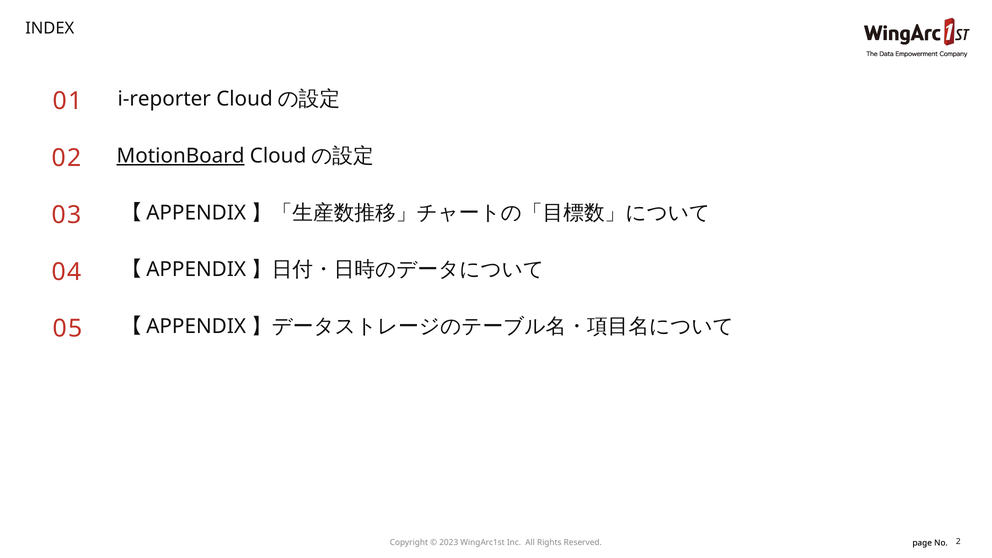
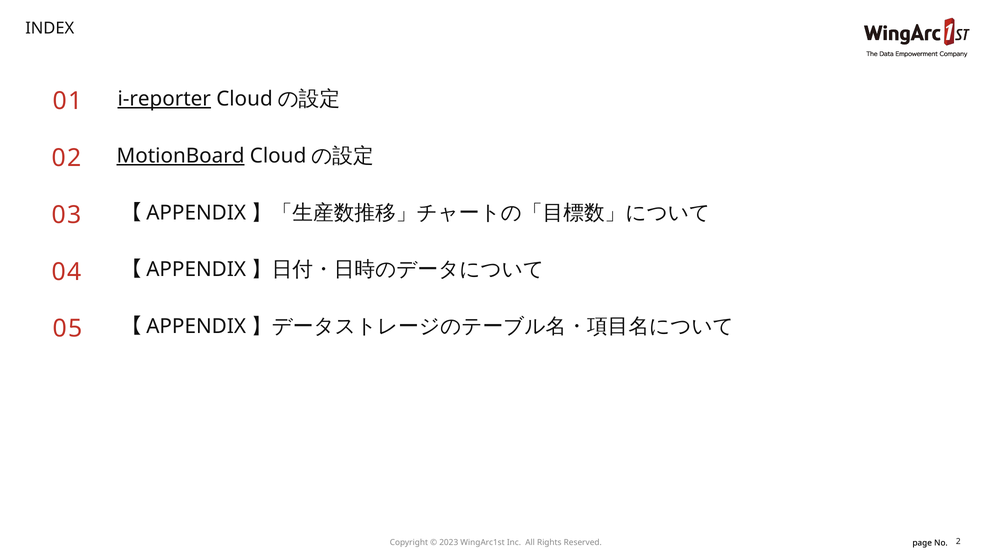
i-reporter underline: none -> present
